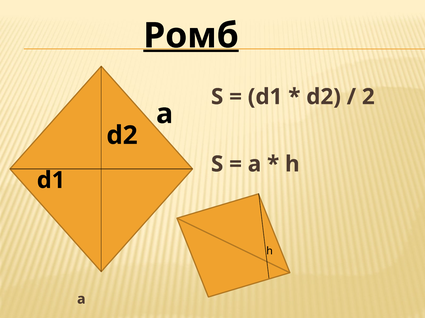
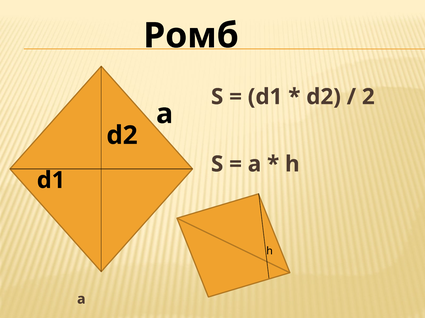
Ромб underline: present -> none
